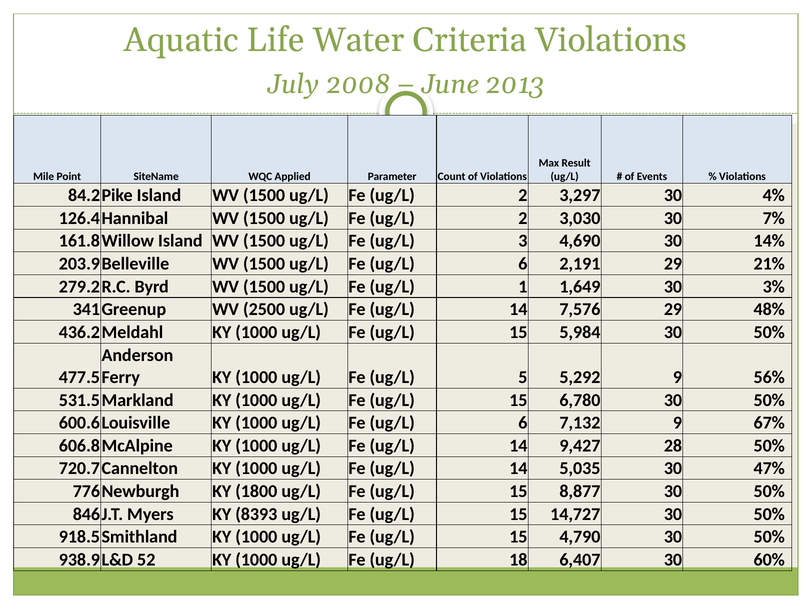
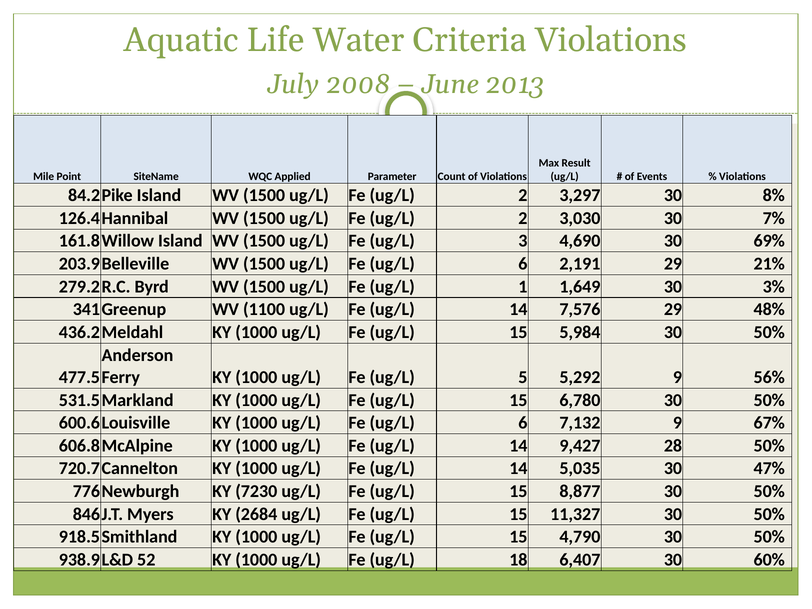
4%: 4% -> 8%
14%: 14% -> 69%
2500: 2500 -> 1100
1800: 1800 -> 7230
8393: 8393 -> 2684
14,727: 14,727 -> 11,327
